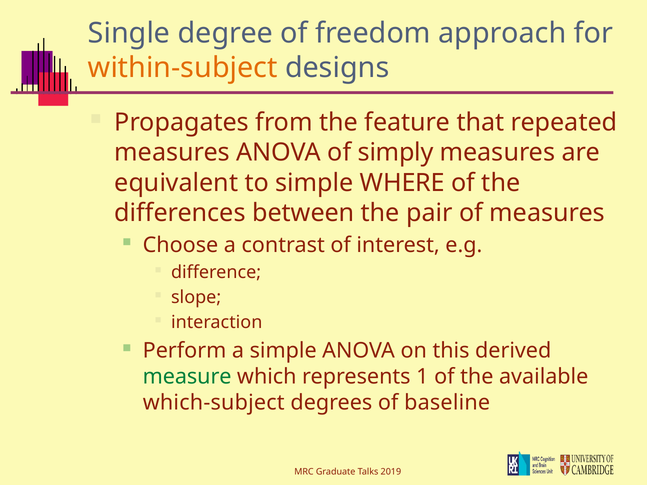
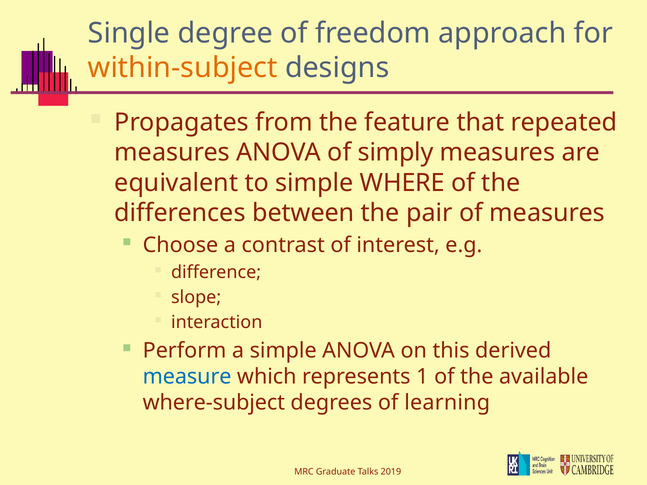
measure colour: green -> blue
which-subject: which-subject -> where-subject
baseline: baseline -> learning
